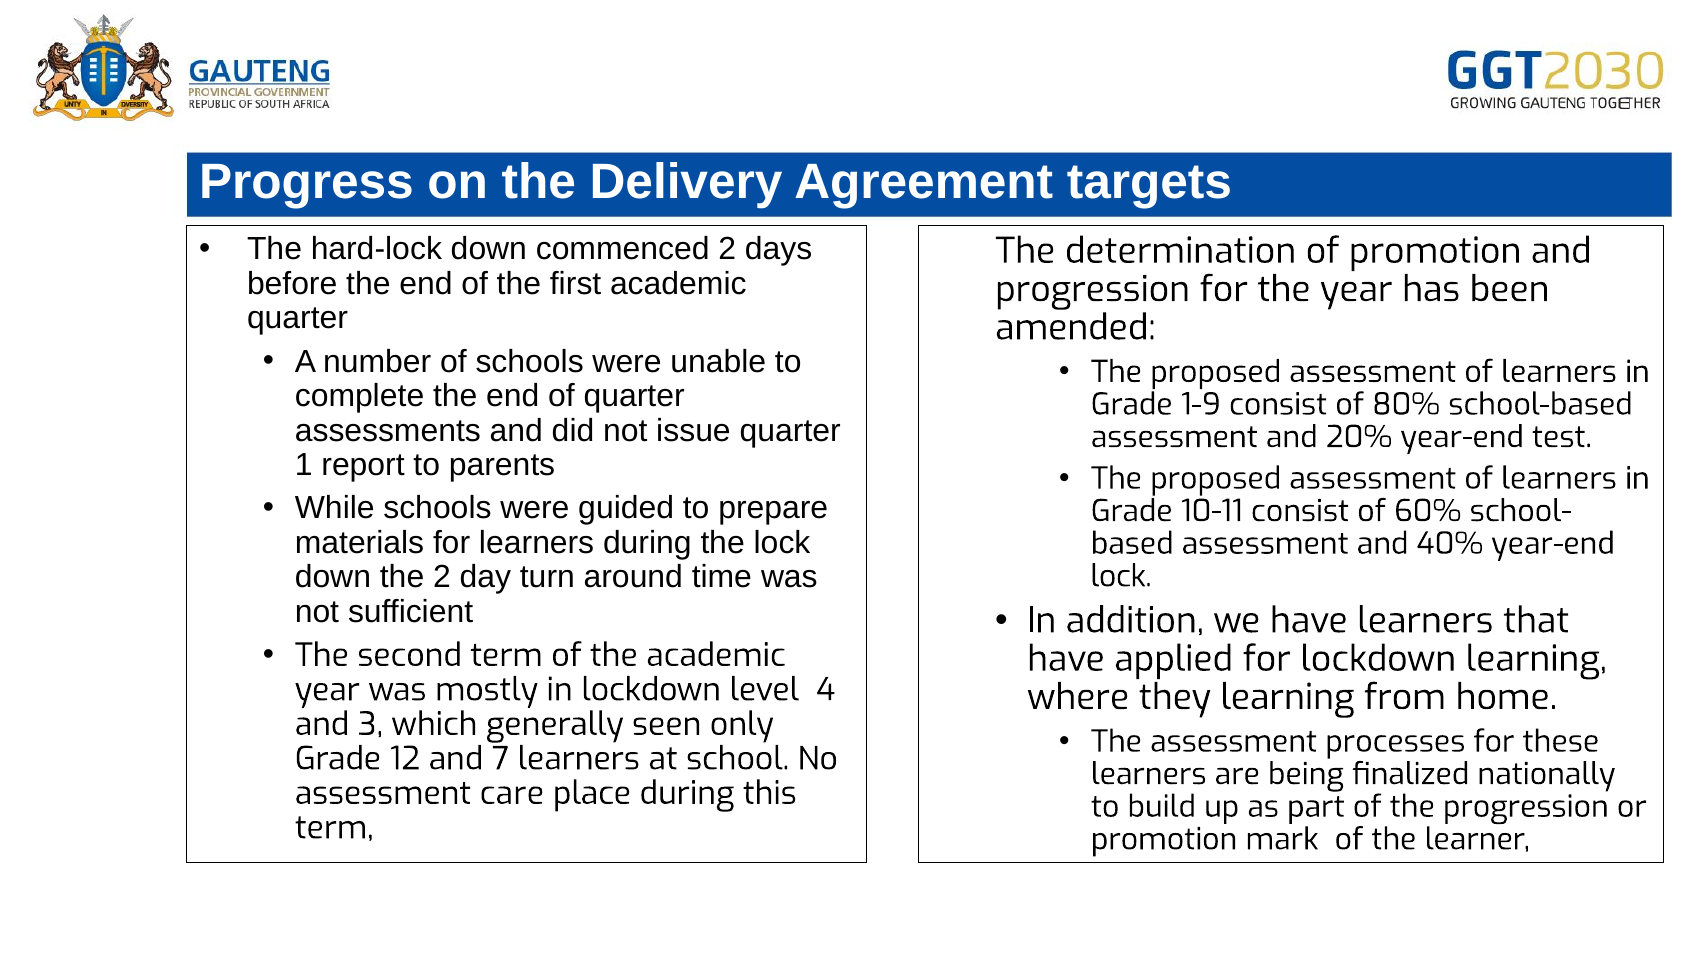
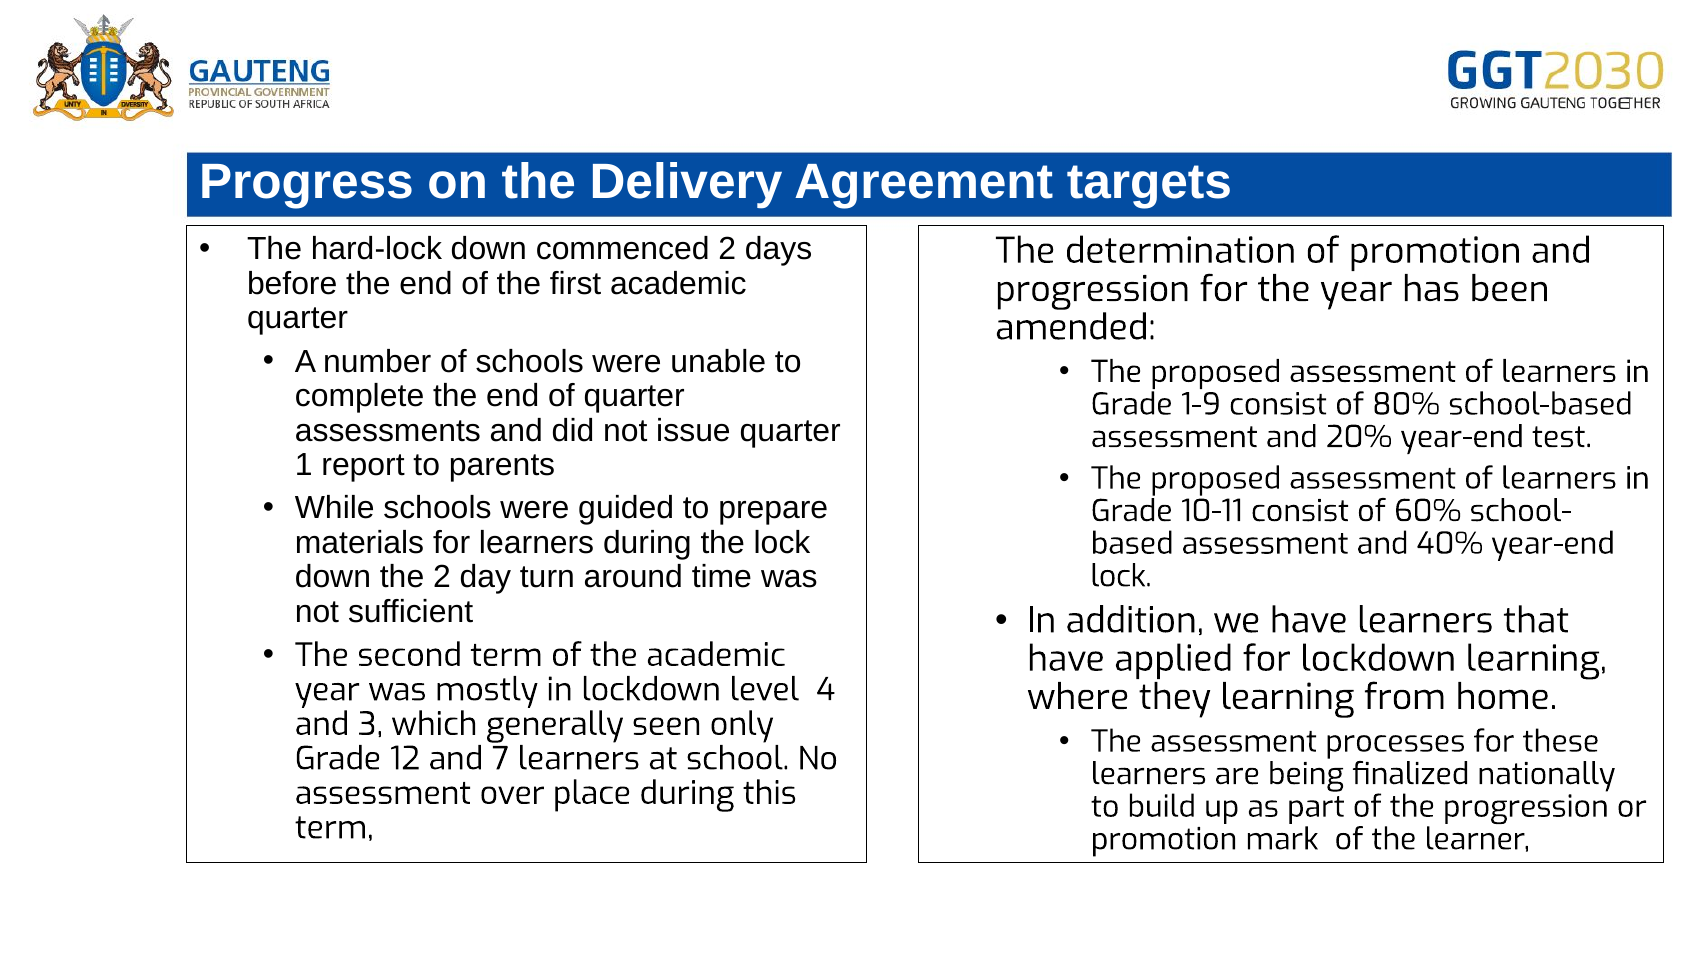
care: care -> over
